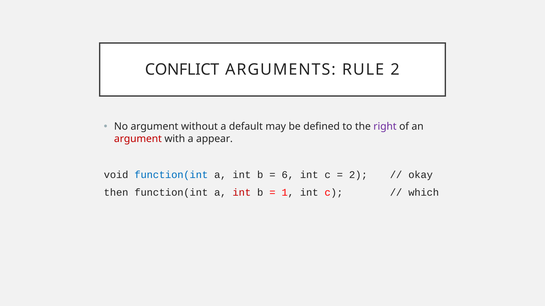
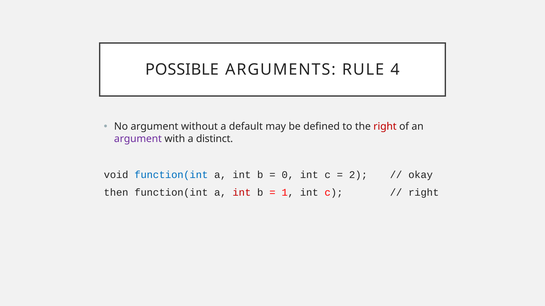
CONFLICT: CONFLICT -> POSSIBLE
RULE 2: 2 -> 4
right at (385, 127) colour: purple -> red
argument at (138, 139) colour: red -> purple
appear: appear -> distinct
6: 6 -> 0
which at (424, 193): which -> right
